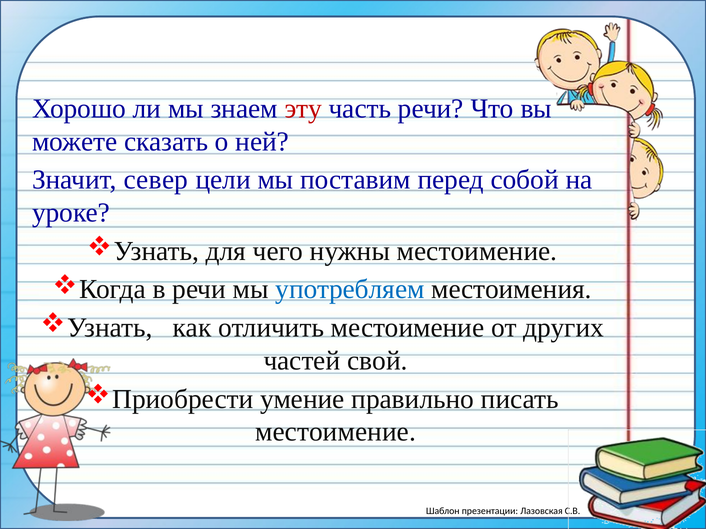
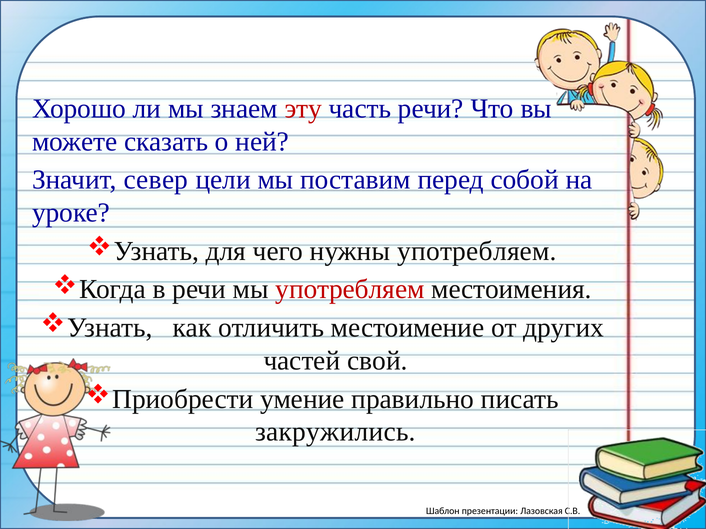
нужны местоимение: местоимение -> употребляем
употребляем at (350, 290) colour: blue -> red
местоимение at (336, 432): местоимение -> закружились
